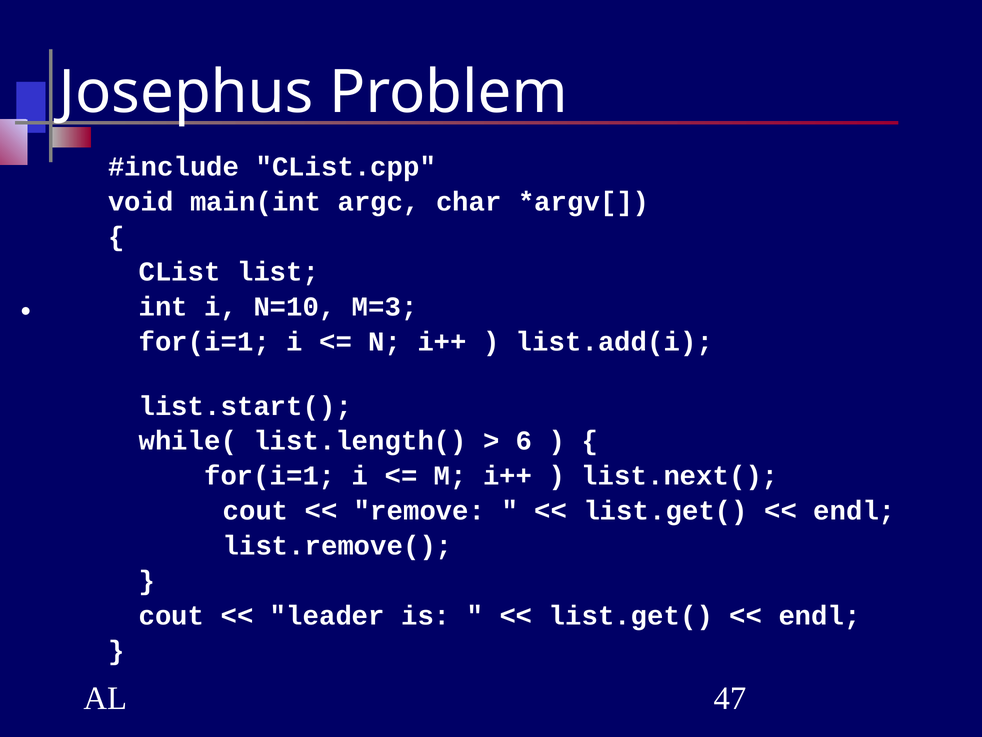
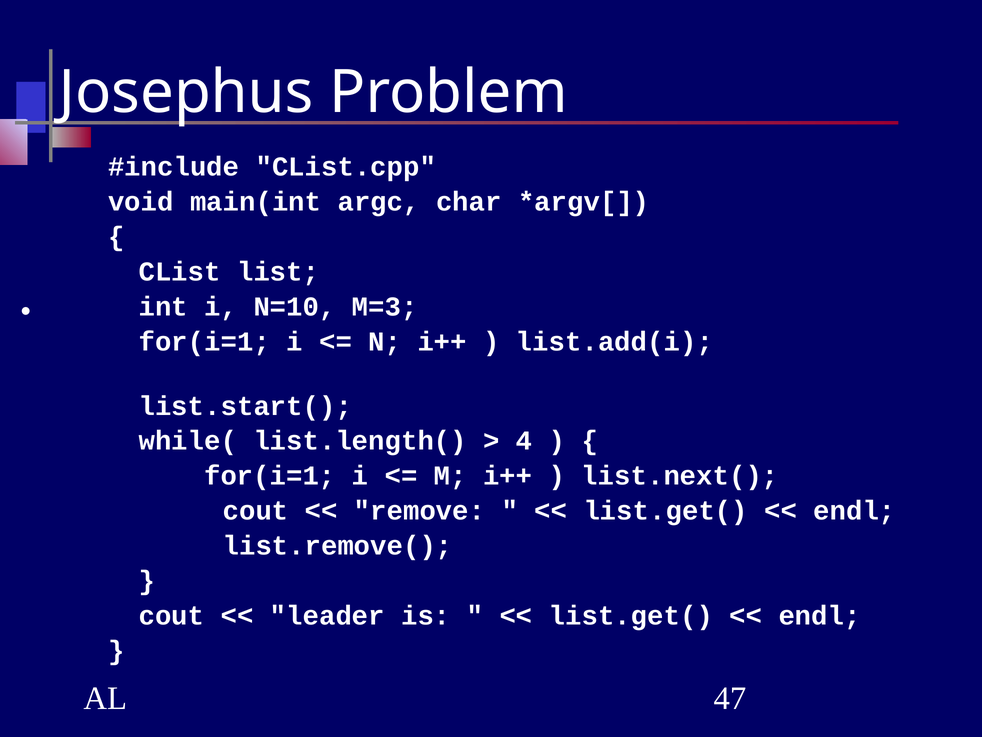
6: 6 -> 4
